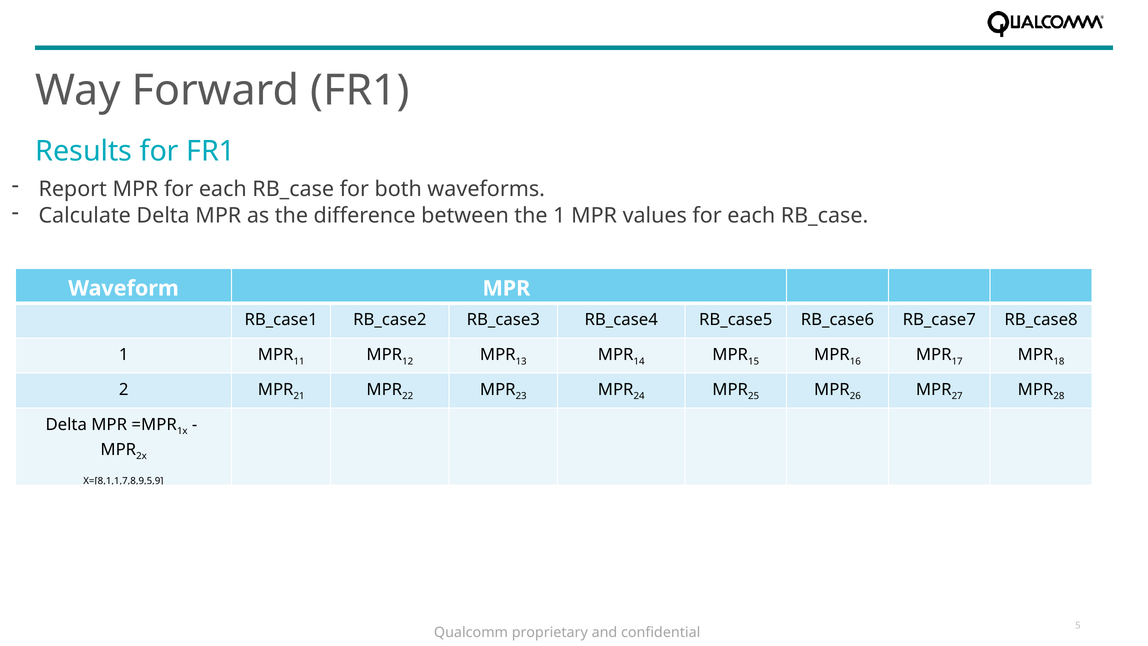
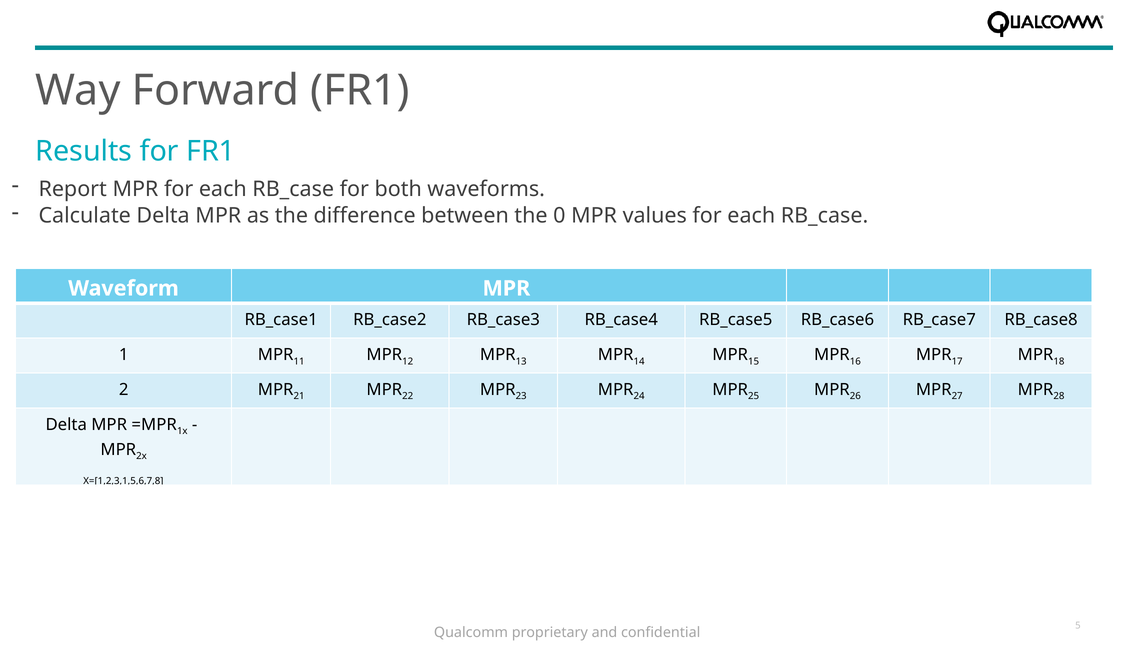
the 1: 1 -> 0
X=[8,1,1,7,8,9,5,9: X=[8,1,1,7,8,9,5,9 -> X=[1,2,3,1,5,6,7,8
